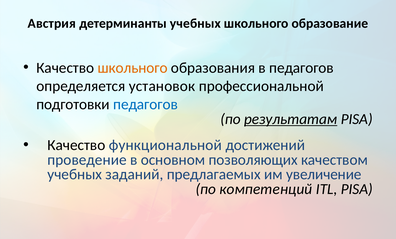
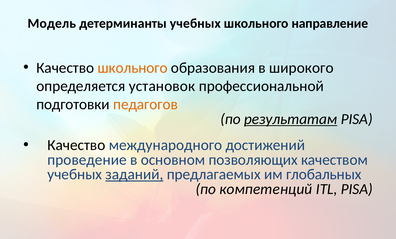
Австрия: Австрия -> Модель
образование: образование -> направление
в педагогов: педагогов -> широкого
педагогов at (146, 104) colour: blue -> orange
функциональной: функциональной -> международного
заданий underline: none -> present
увеличение: увеличение -> глобальных
